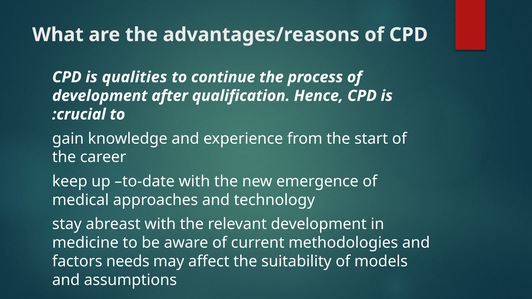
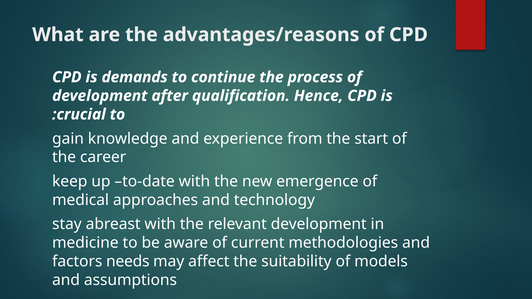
qualities: qualities -> demands
